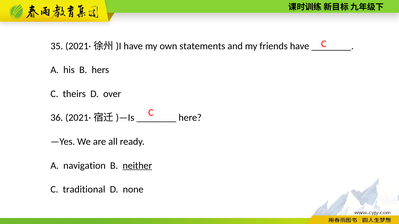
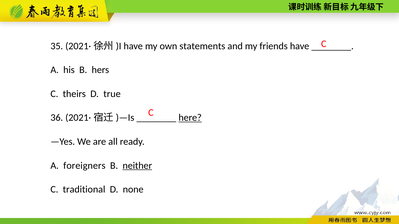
over: over -> true
here underline: none -> present
navigation: navigation -> foreigners
